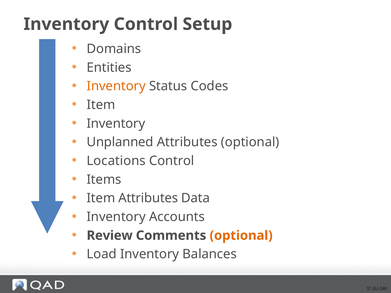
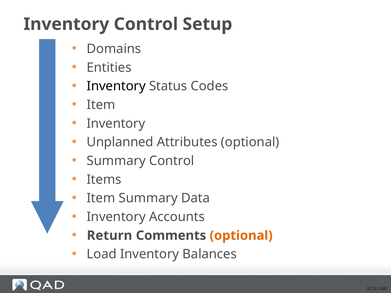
Inventory at (116, 86) colour: orange -> black
Locations at (116, 161): Locations -> Summary
Item Attributes: Attributes -> Summary
Review: Review -> Return
